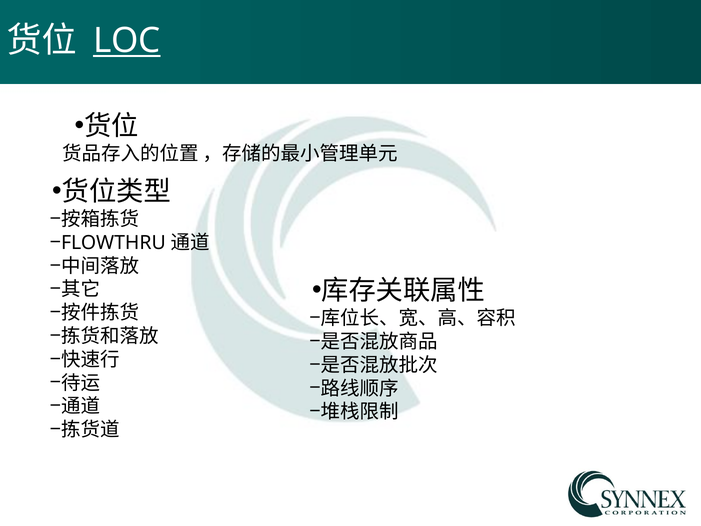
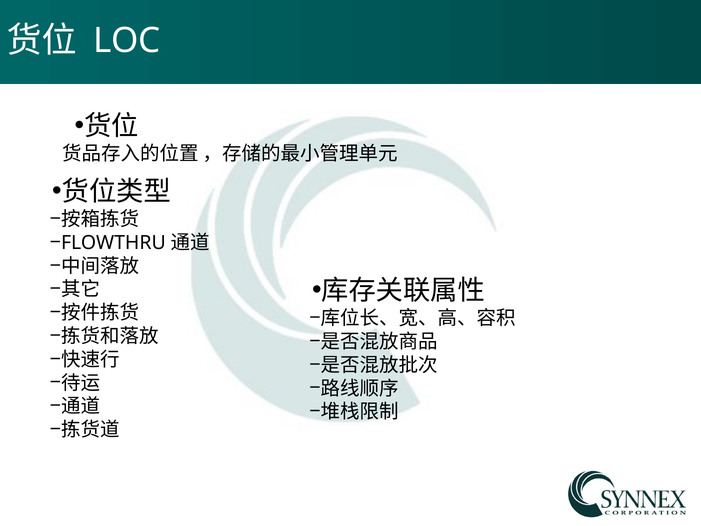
LOC underline: present -> none
